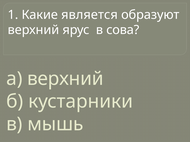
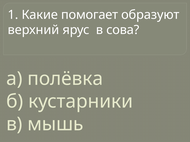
является: является -> помогает
а верхний: верхний -> полёвка
